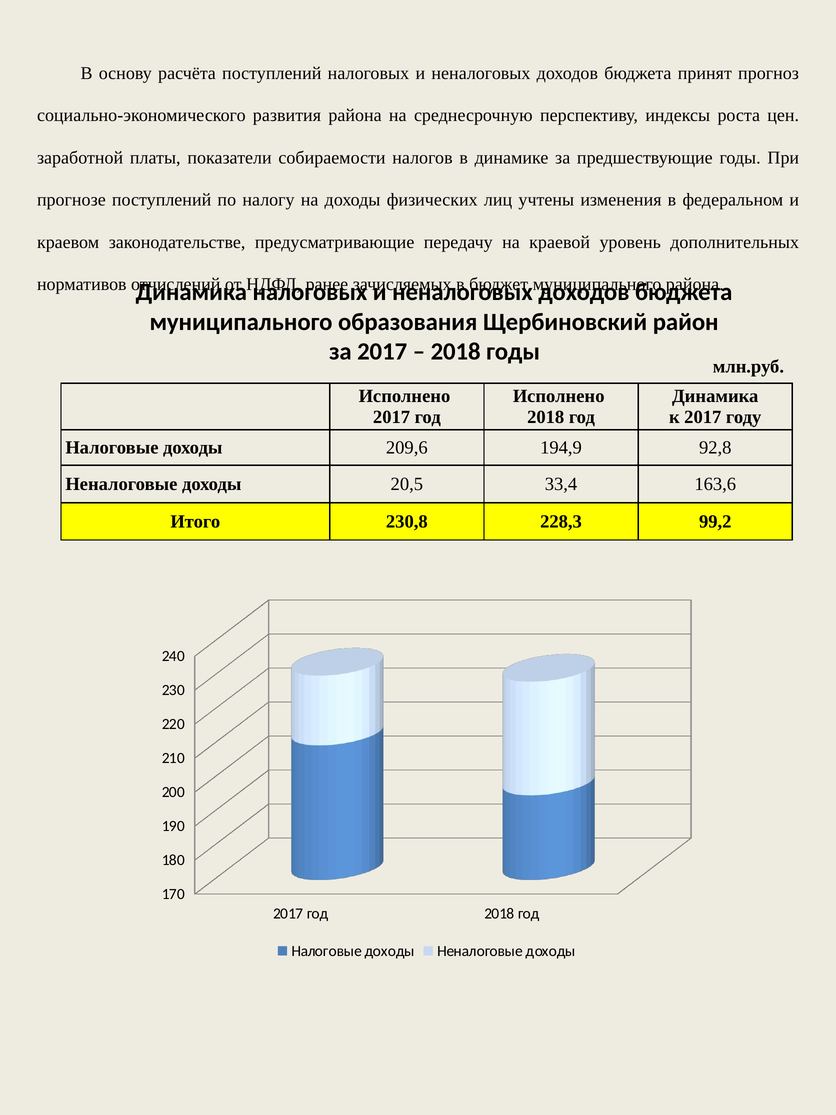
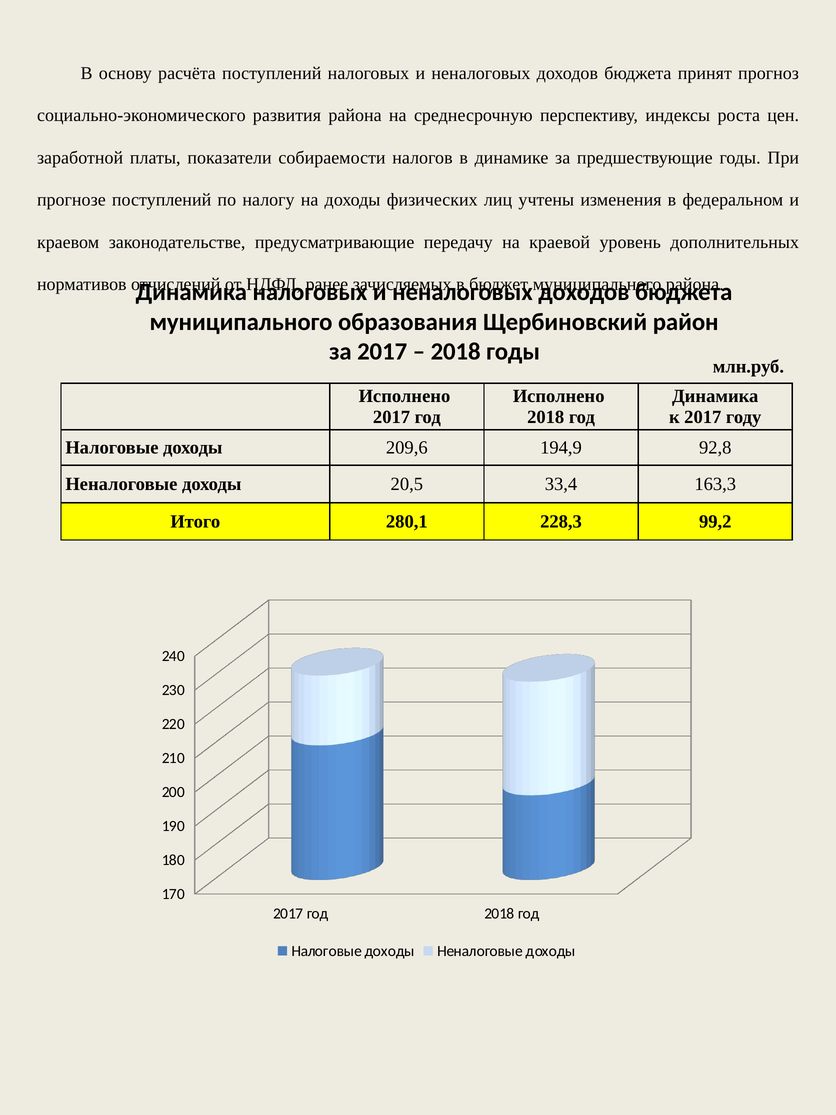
163,6: 163,6 -> 163,3
230,8: 230,8 -> 280,1
